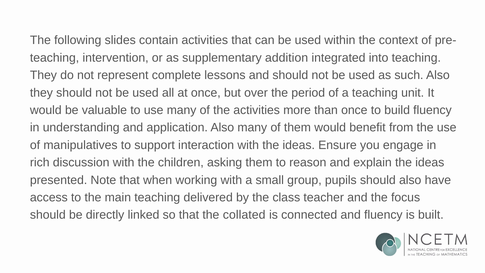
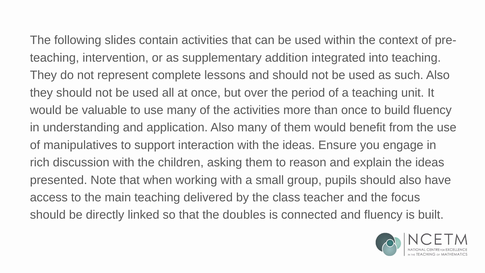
collated: collated -> doubles
